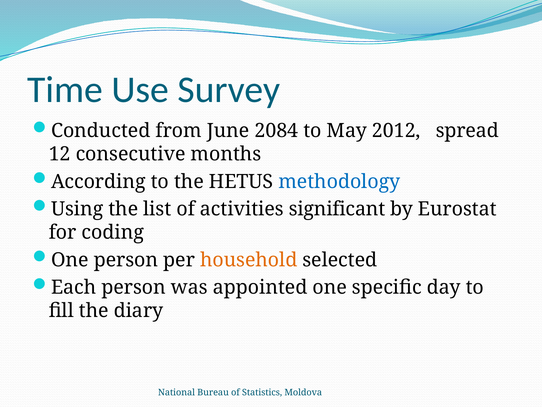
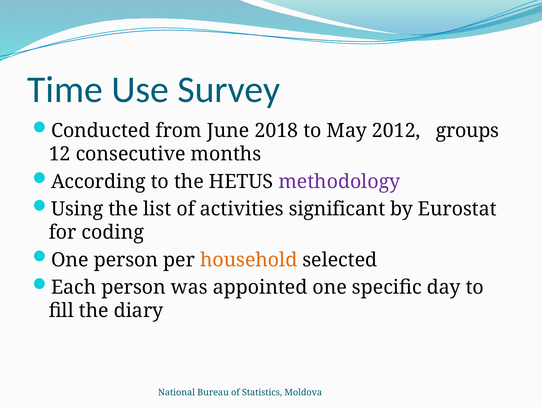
2084: 2084 -> 2018
spread: spread -> groups
methodology colour: blue -> purple
